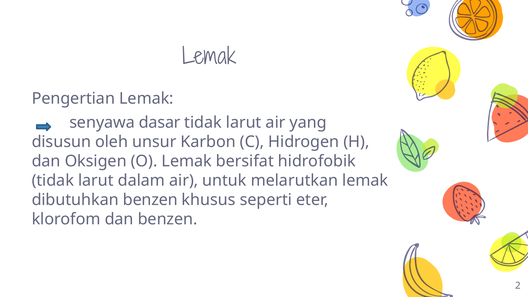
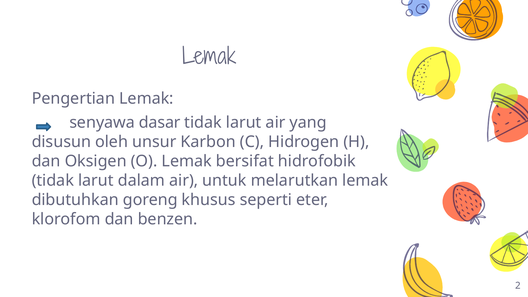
dibutuhkan benzen: benzen -> goreng
